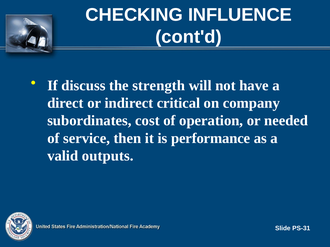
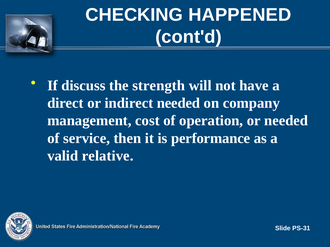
INFLUENCE: INFLUENCE -> HAPPENED
indirect critical: critical -> needed
subordinates: subordinates -> management
outputs: outputs -> relative
